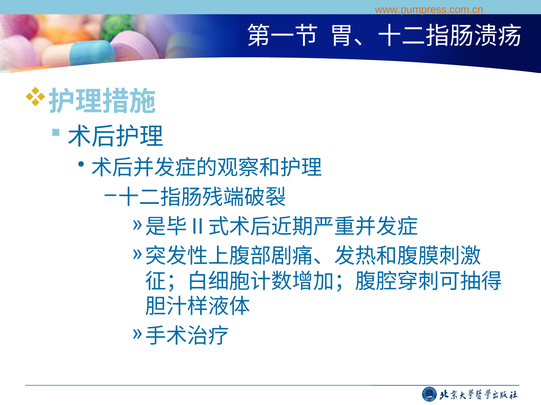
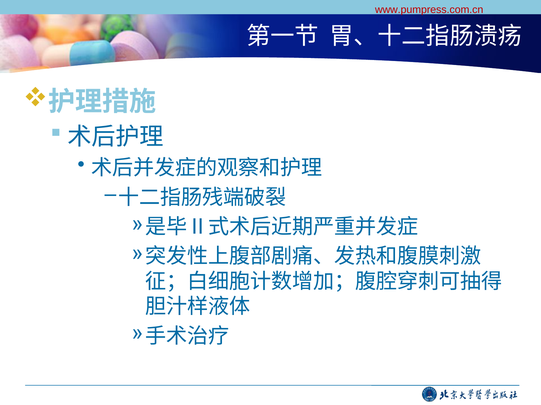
www.pumpress.com.cn colour: orange -> red
